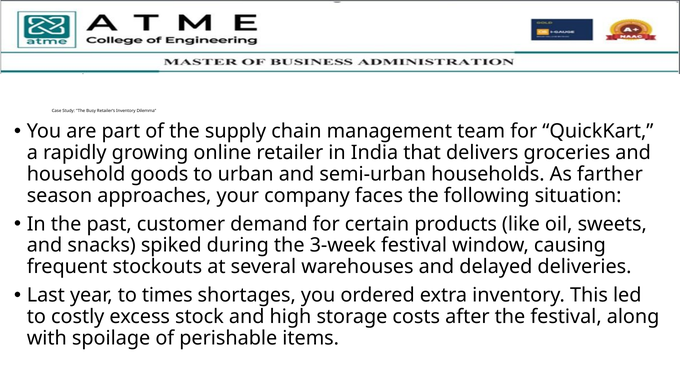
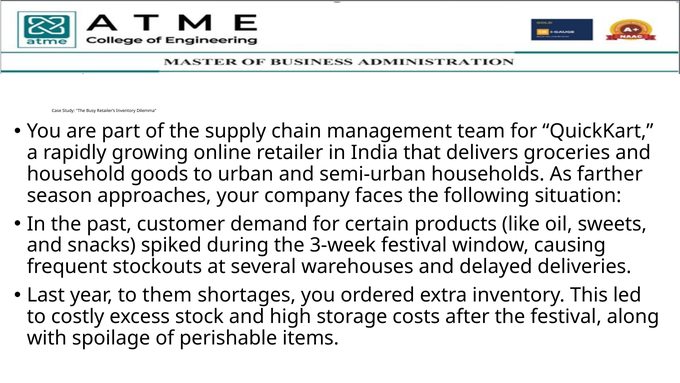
times: times -> them
